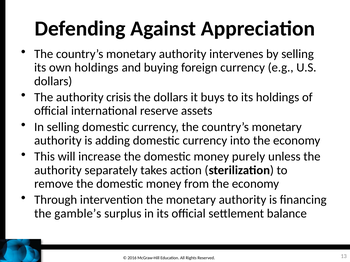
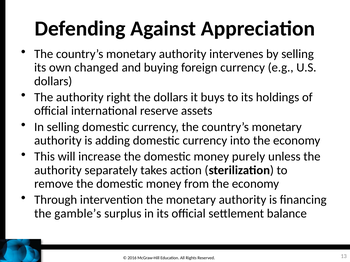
own holdings: holdings -> changed
crisis: crisis -> right
